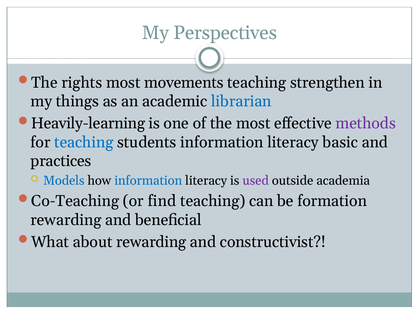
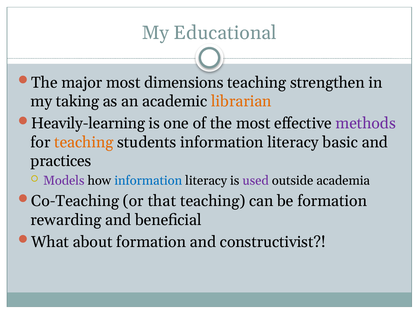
Perspectives: Perspectives -> Educational
rights: rights -> major
movements: movements -> dimensions
things: things -> taking
librarian colour: blue -> orange
teaching at (84, 142) colour: blue -> orange
Models colour: blue -> purple
find: find -> that
about rewarding: rewarding -> formation
